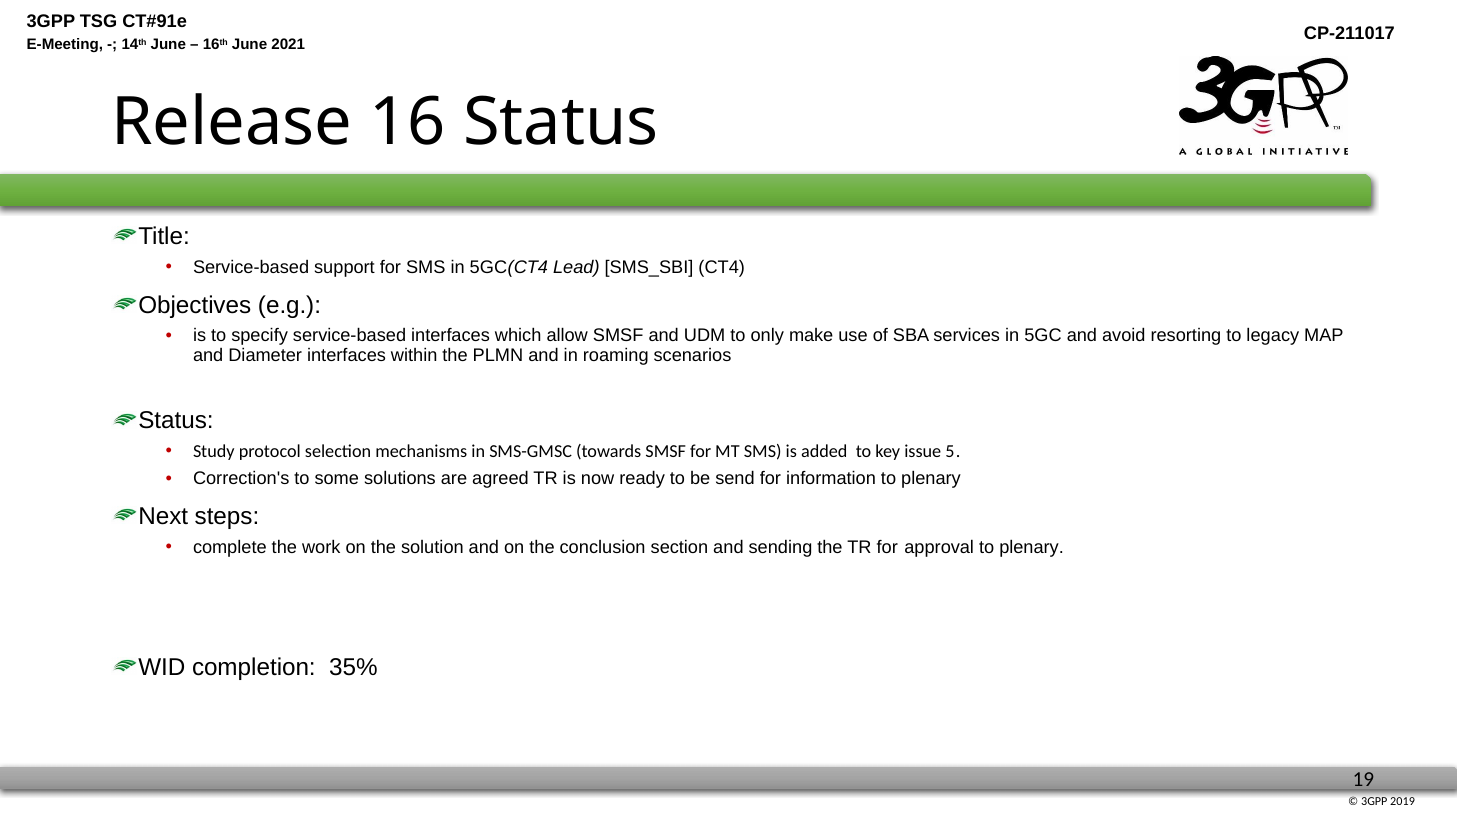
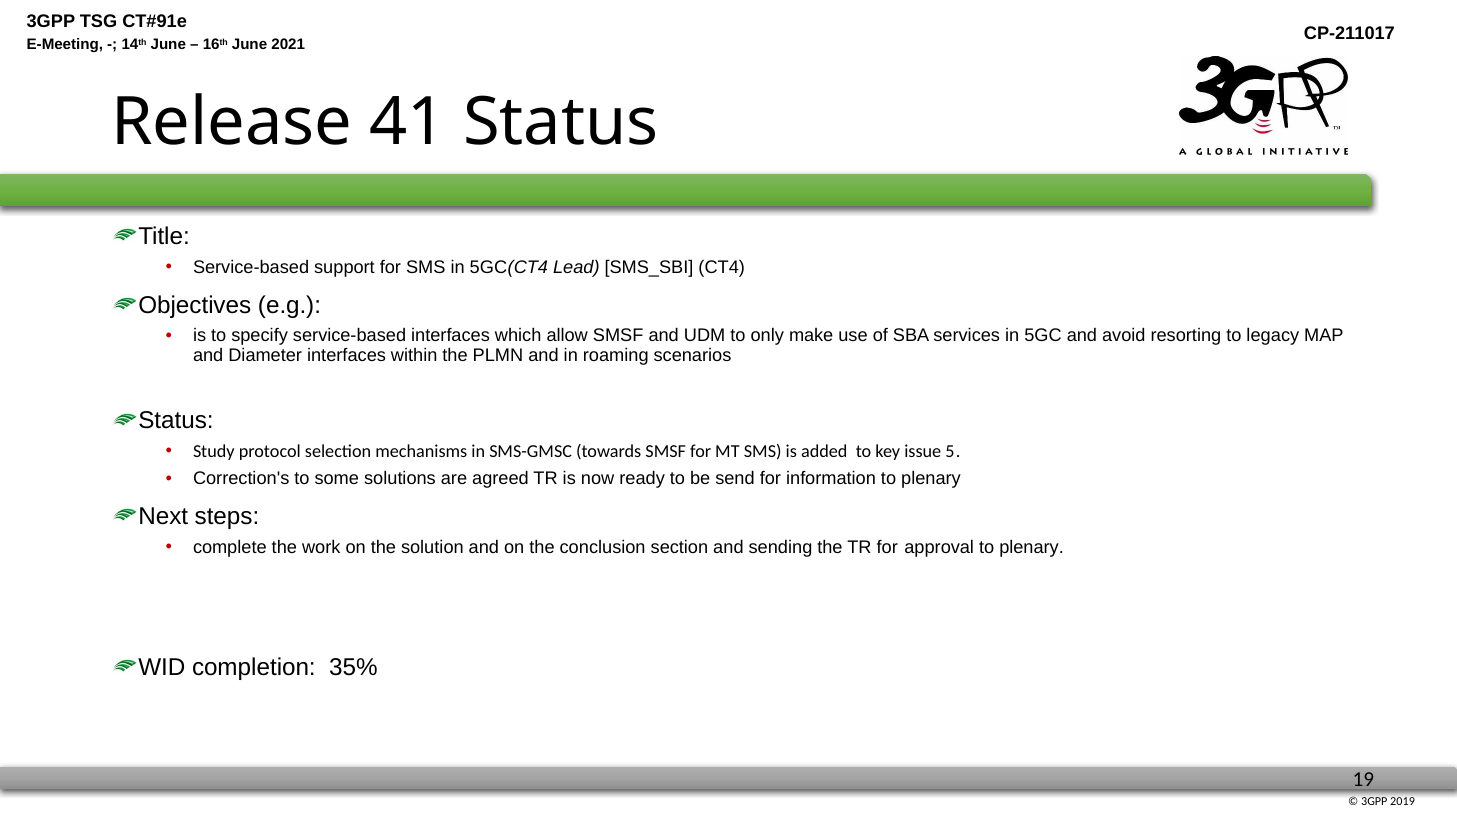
16: 16 -> 41
